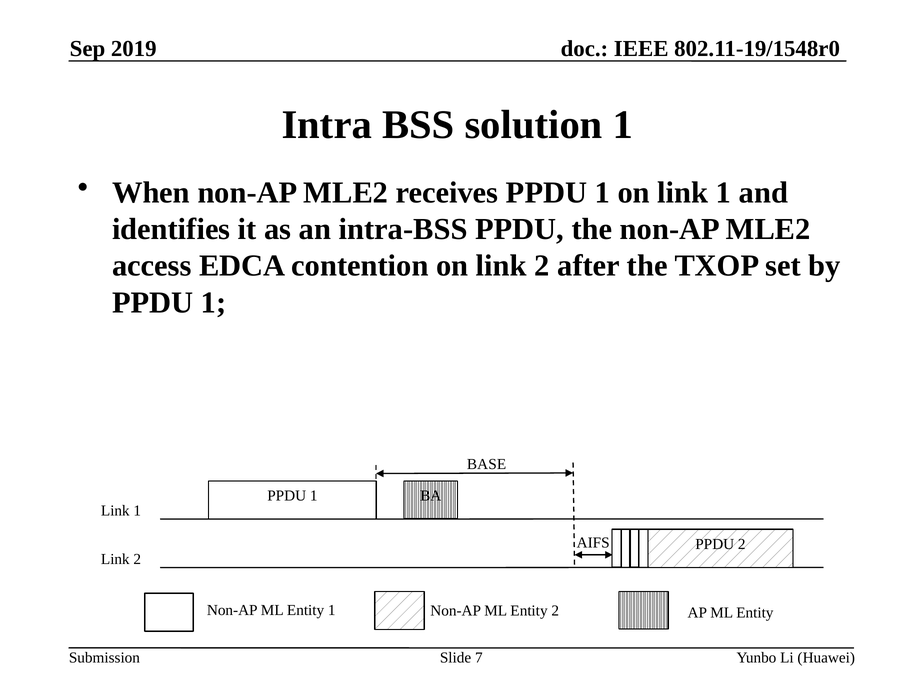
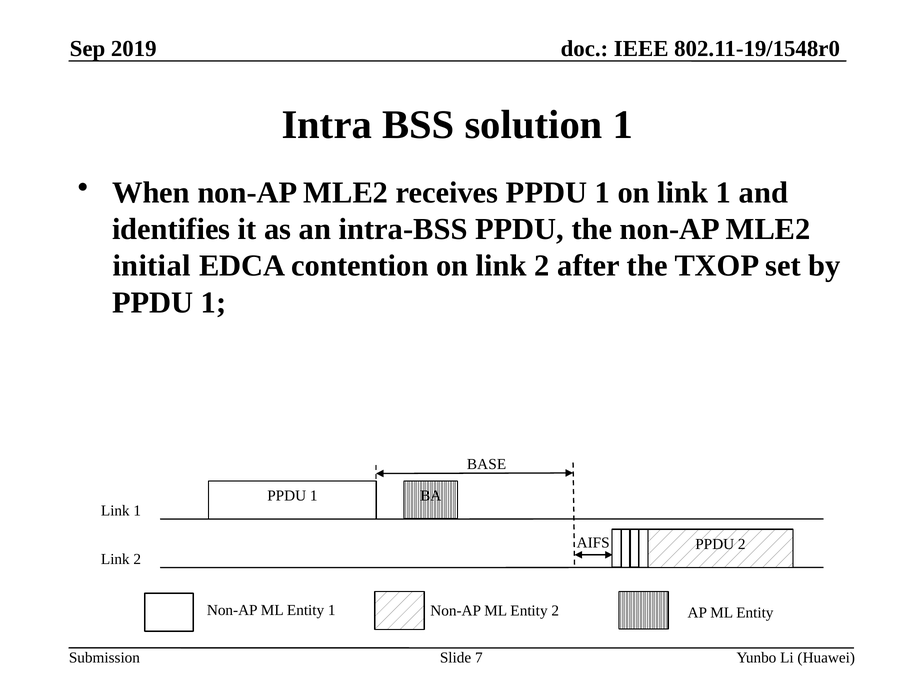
access: access -> initial
